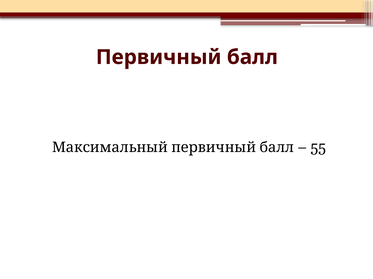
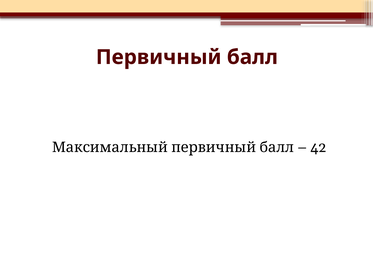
55: 55 -> 42
